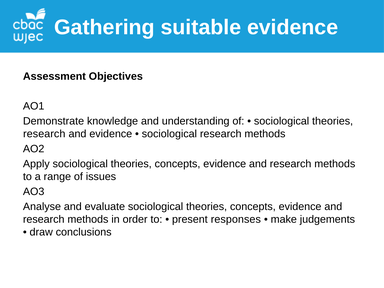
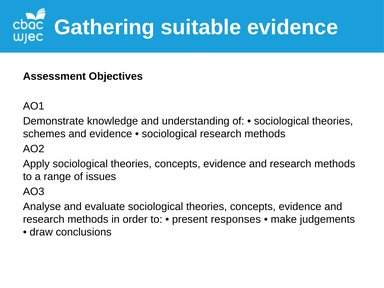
research at (44, 134): research -> schemes
